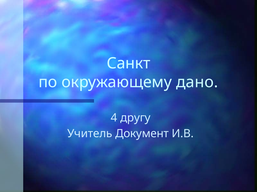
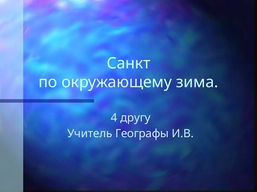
дано: дано -> зима
Документ: Документ -> Географы
